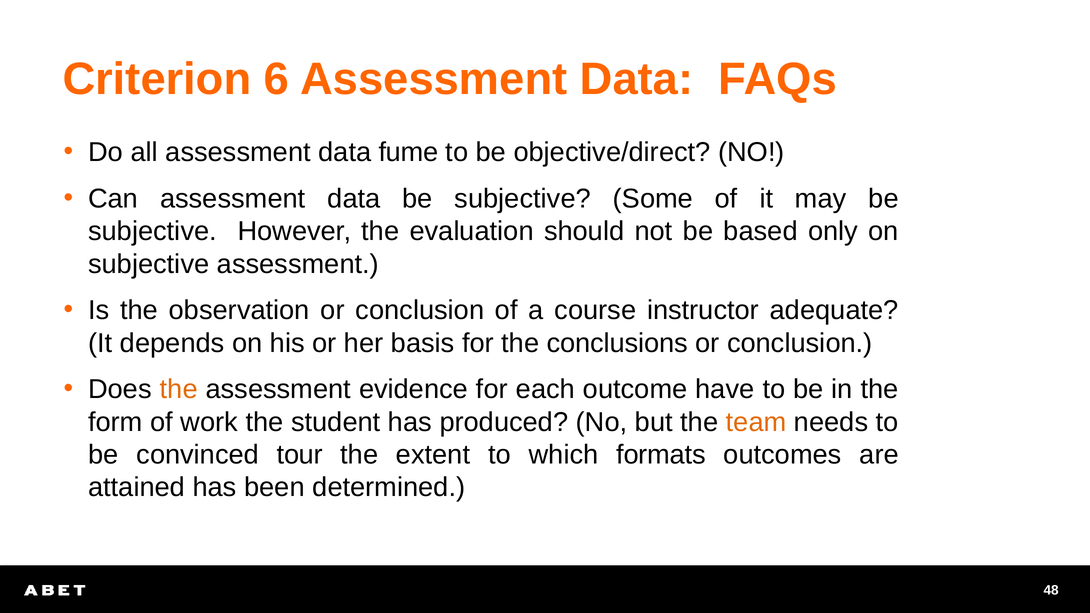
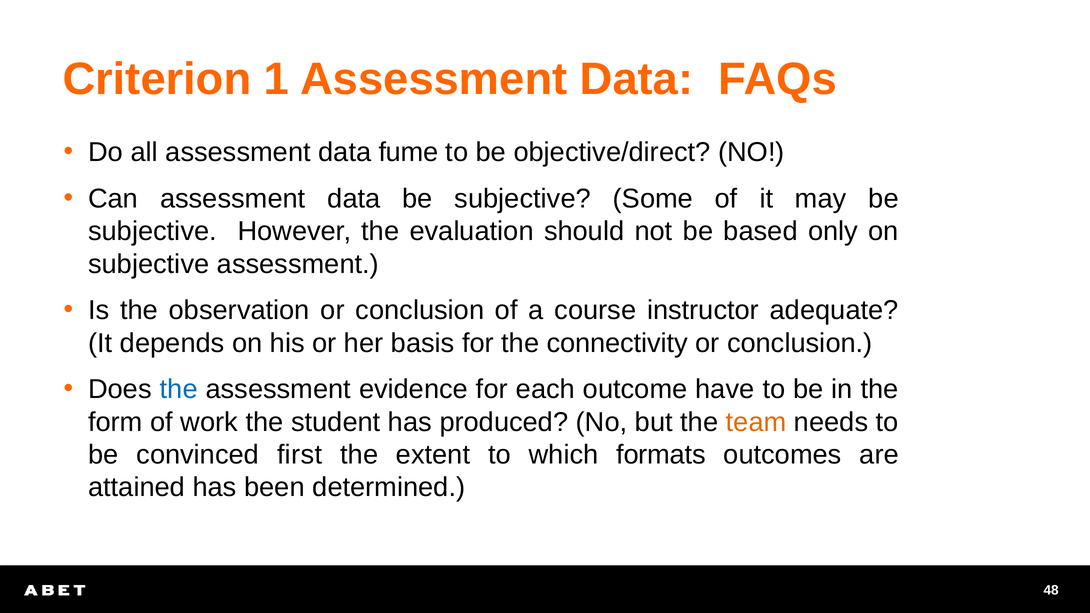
6: 6 -> 1
conclusions: conclusions -> connectivity
the at (179, 389) colour: orange -> blue
tour: tour -> first
